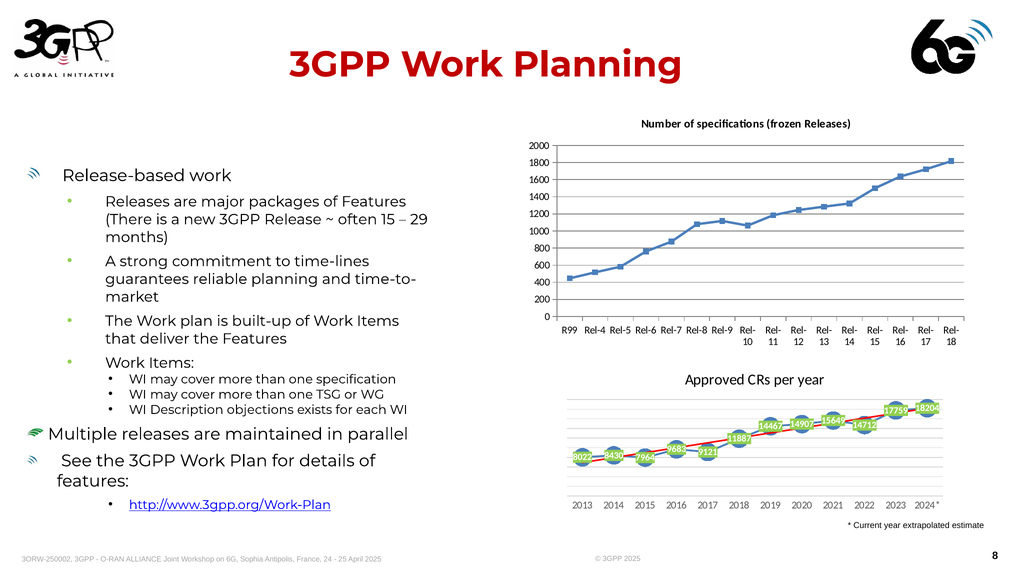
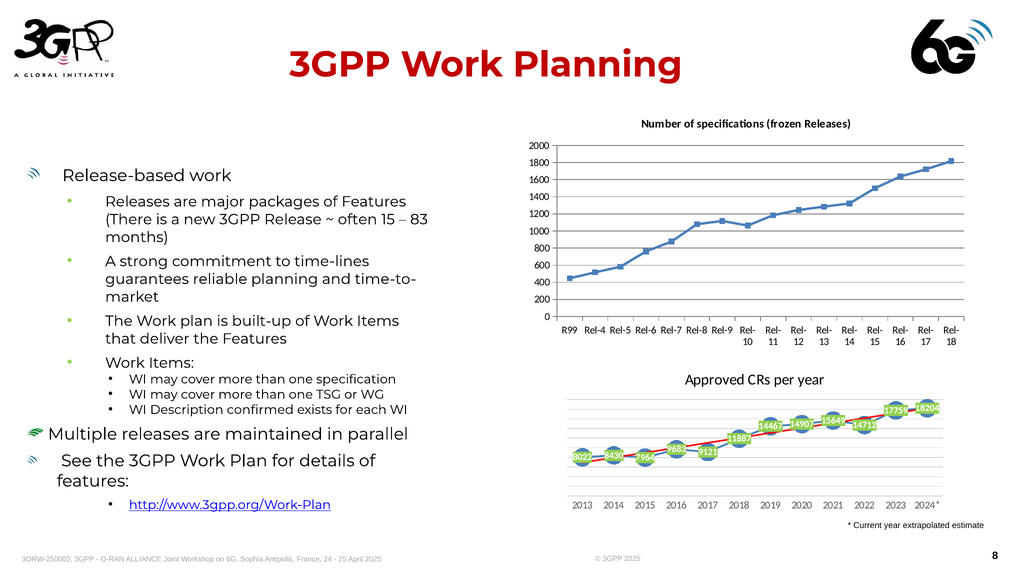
29: 29 -> 83
objections: objections -> confirmed
